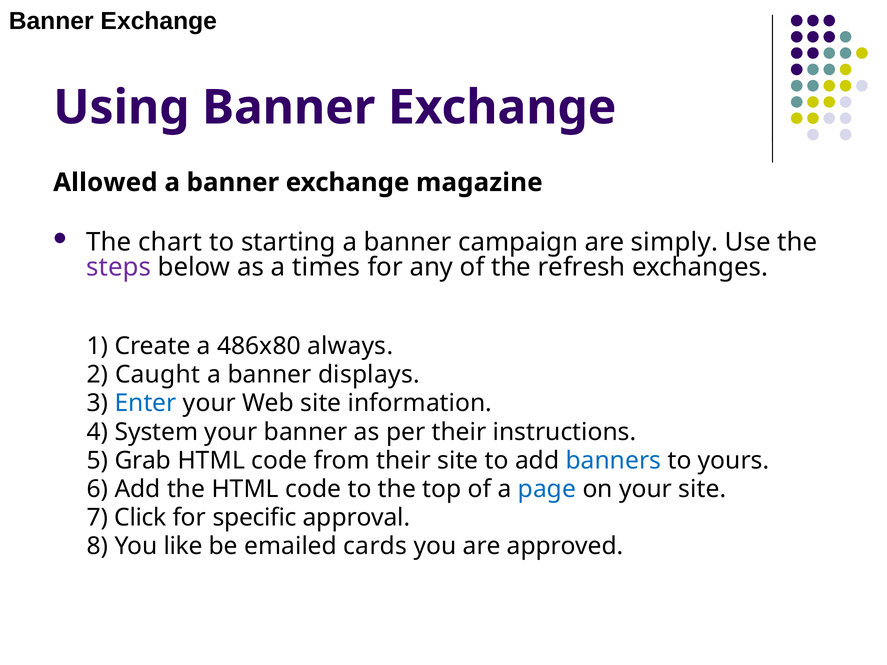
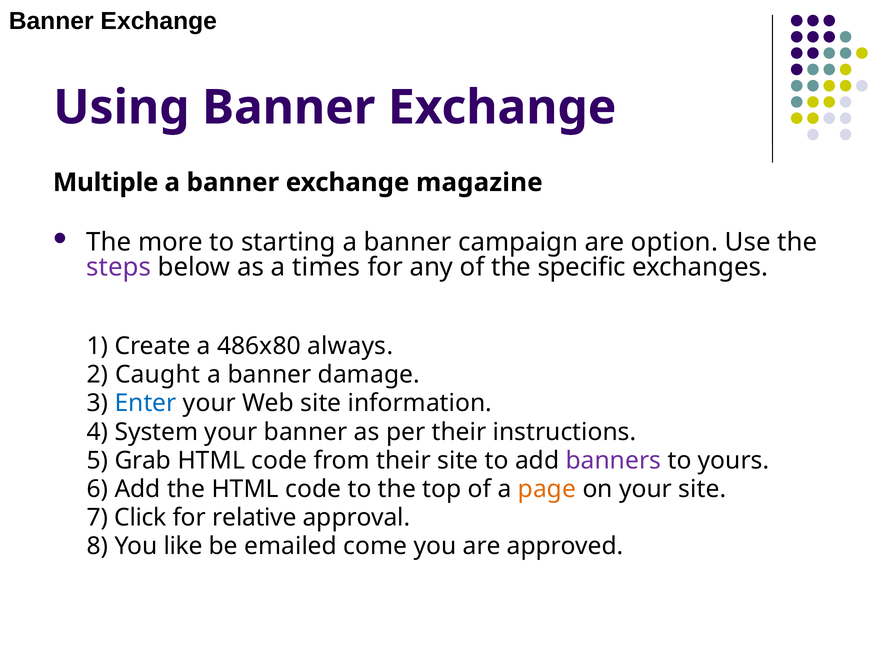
Allowed: Allowed -> Multiple
chart: chart -> more
simply: simply -> option
refresh: refresh -> specific
displays: displays -> damage
banners colour: blue -> purple
page colour: blue -> orange
specific: specific -> relative
cards: cards -> come
